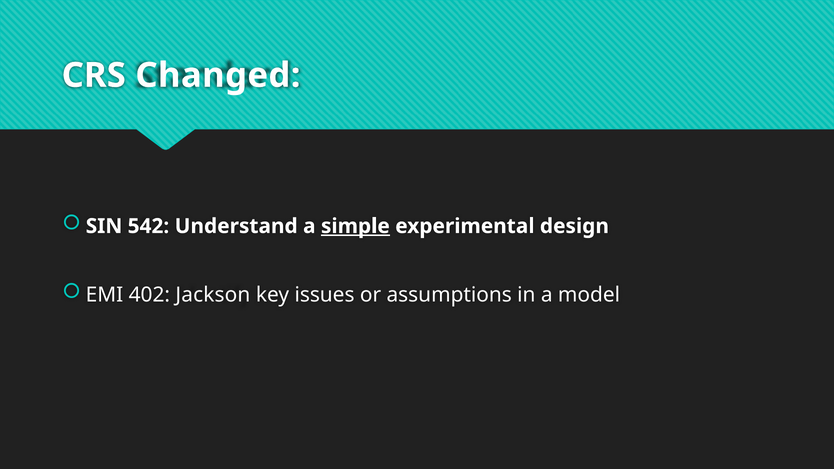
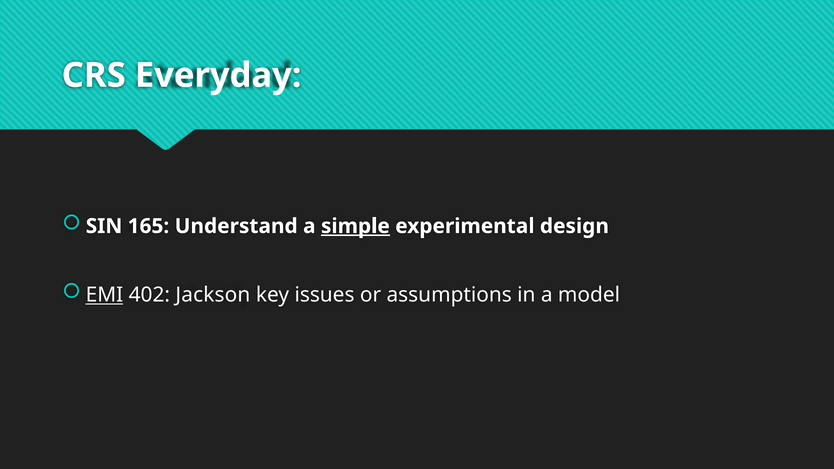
Changed: Changed -> Everyday
542: 542 -> 165
EMI underline: none -> present
